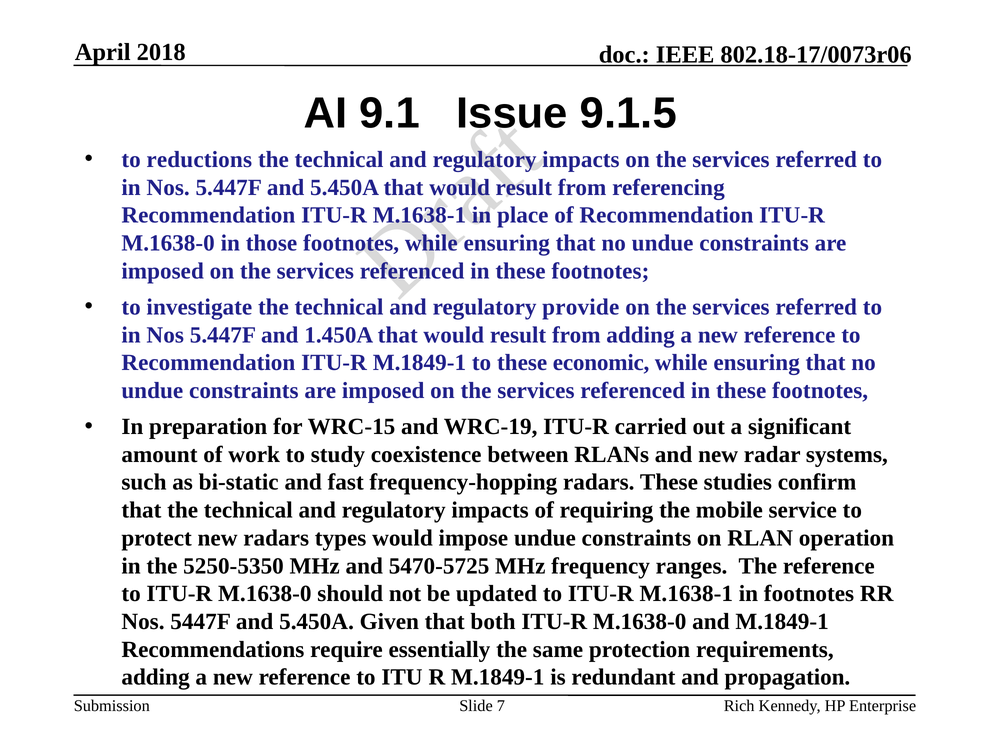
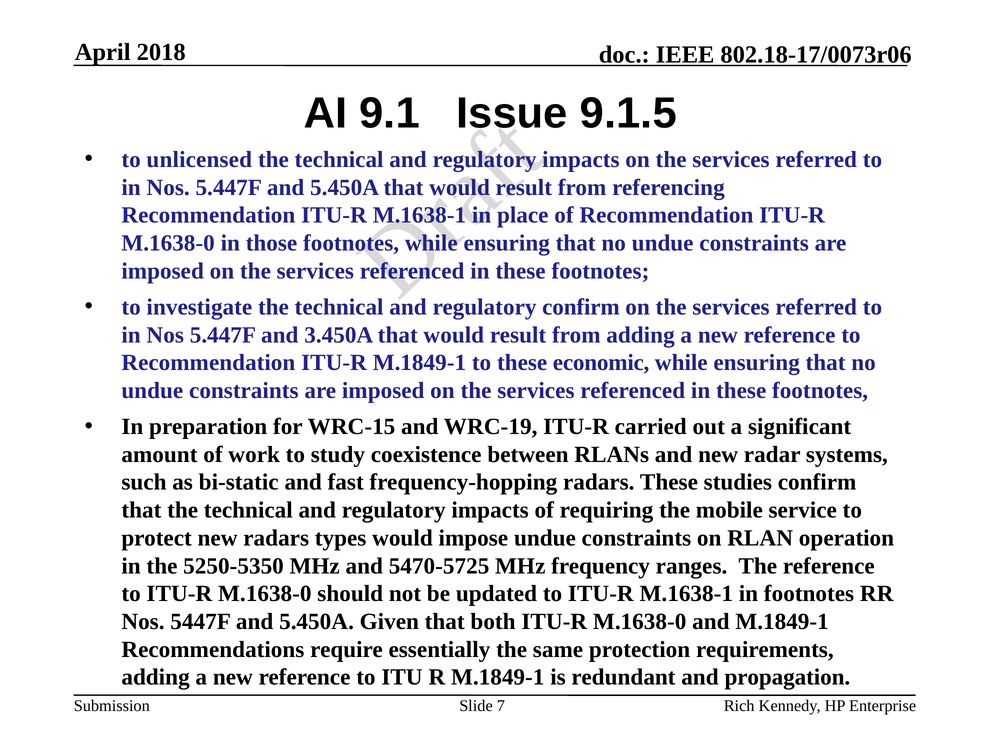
reductions: reductions -> unlicensed
regulatory provide: provide -> confirm
1.450A: 1.450A -> 3.450A
